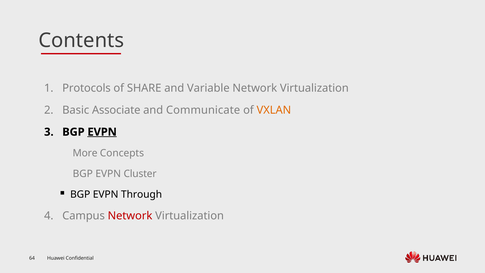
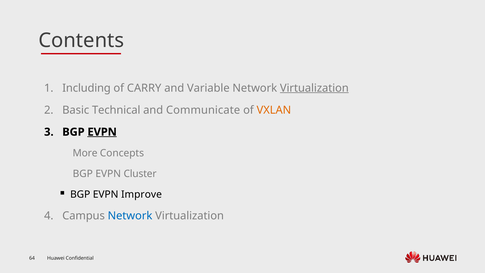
Protocols: Protocols -> Including
SHARE: SHARE -> CARRY
Virtualization at (314, 88) underline: none -> present
Associate: Associate -> Technical
Through: Through -> Improve
Network at (130, 216) colour: red -> blue
